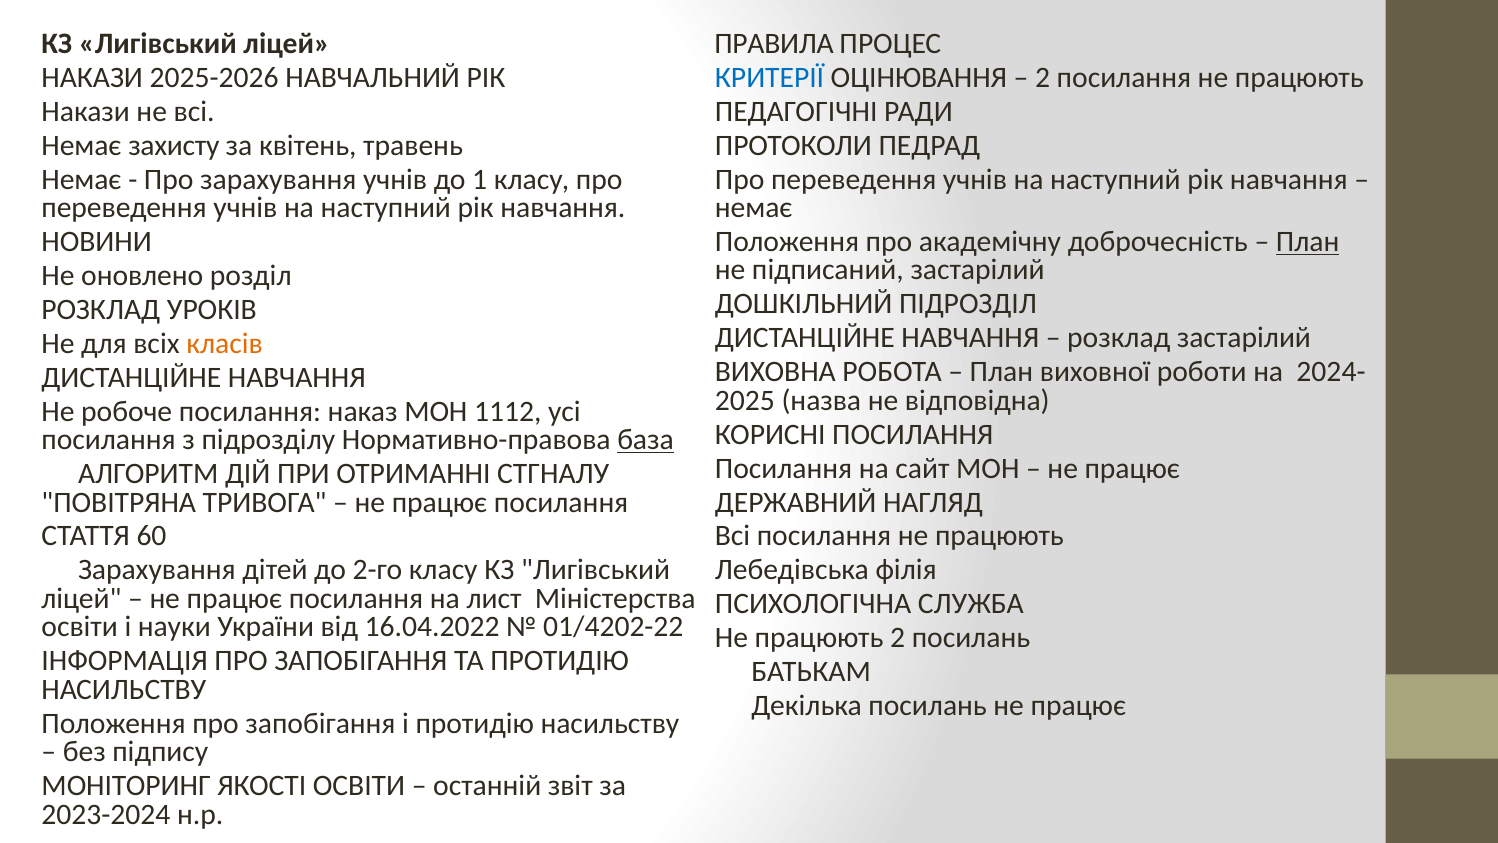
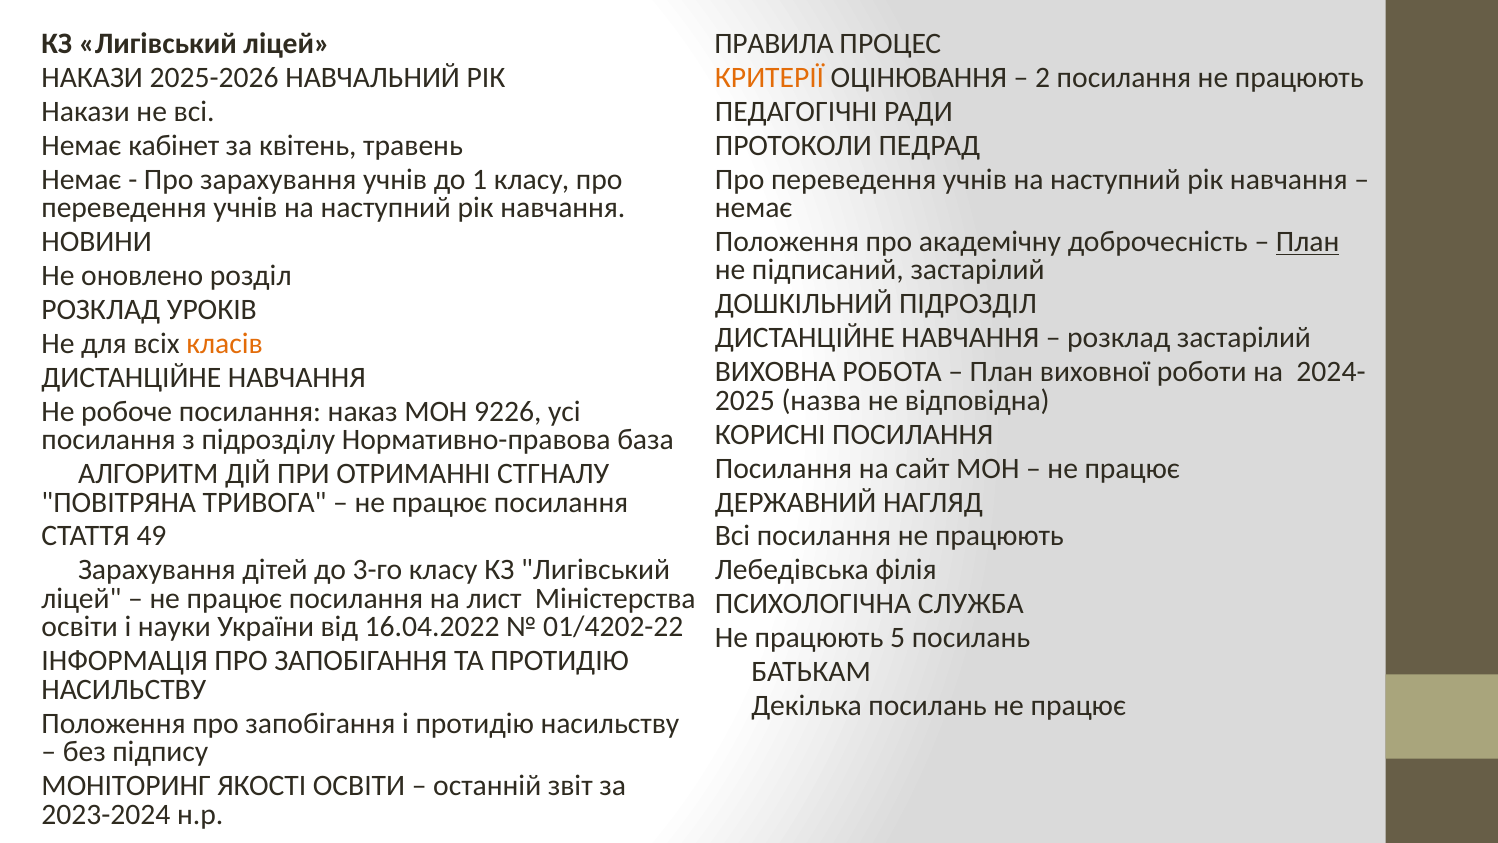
КРИТЕРІЇ colour: blue -> orange
захисту: захисту -> кабінет
1112: 1112 -> 9226
база underline: present -> none
60: 60 -> 49
2-го: 2-го -> 3-го
працюють 2: 2 -> 5
